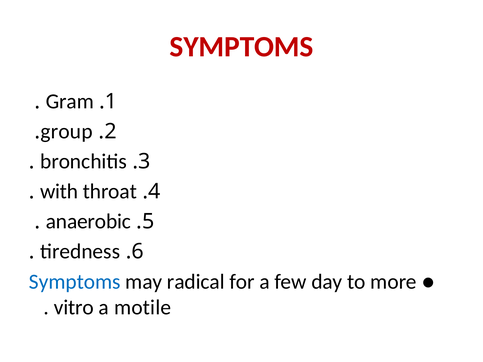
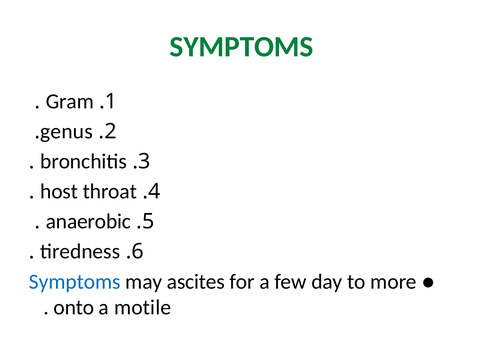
SYMPTOMS at (242, 47) colour: red -> green
group: group -> genus
with: with -> host
radical: radical -> ascites
vitro: vitro -> onto
